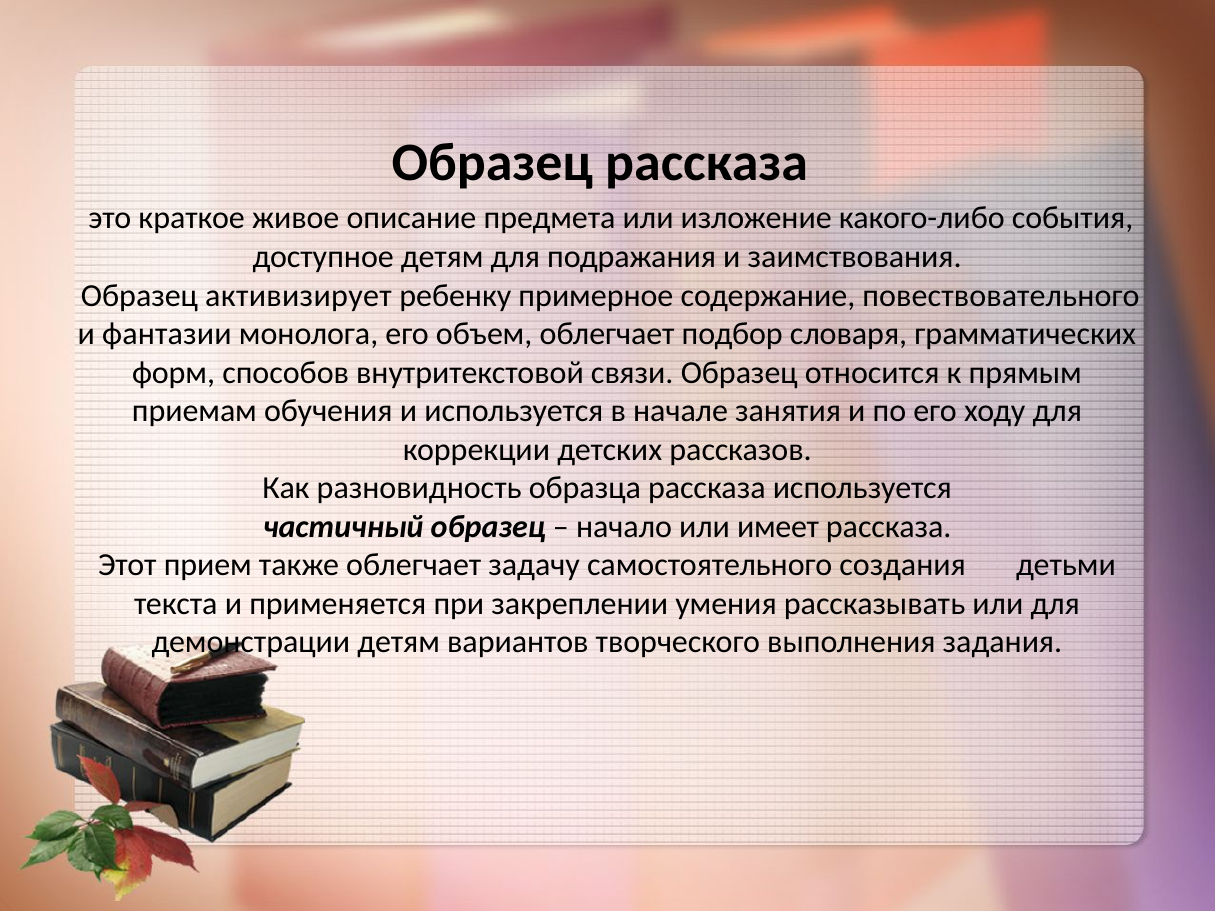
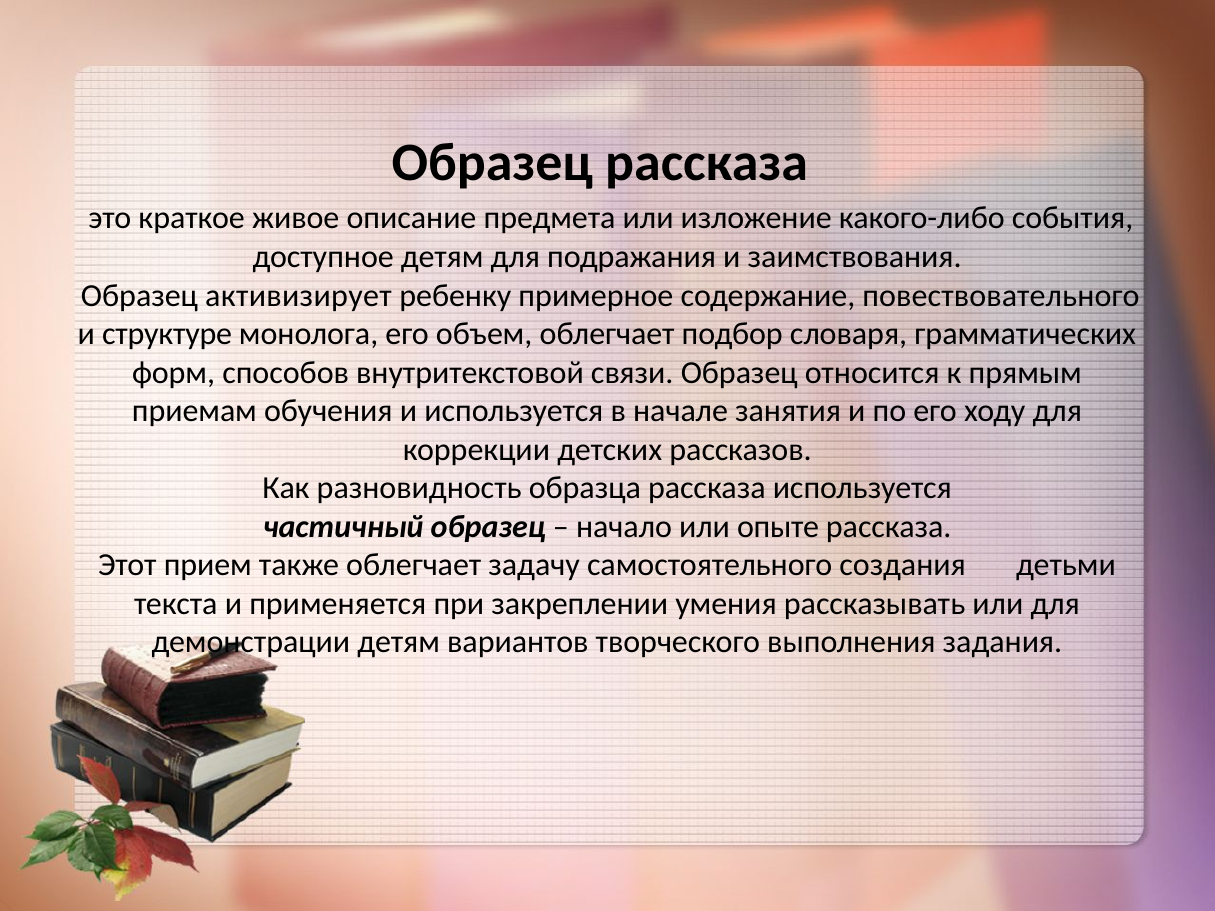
фантазии: фантазии -> структуре
имеет: имеет -> опыте
